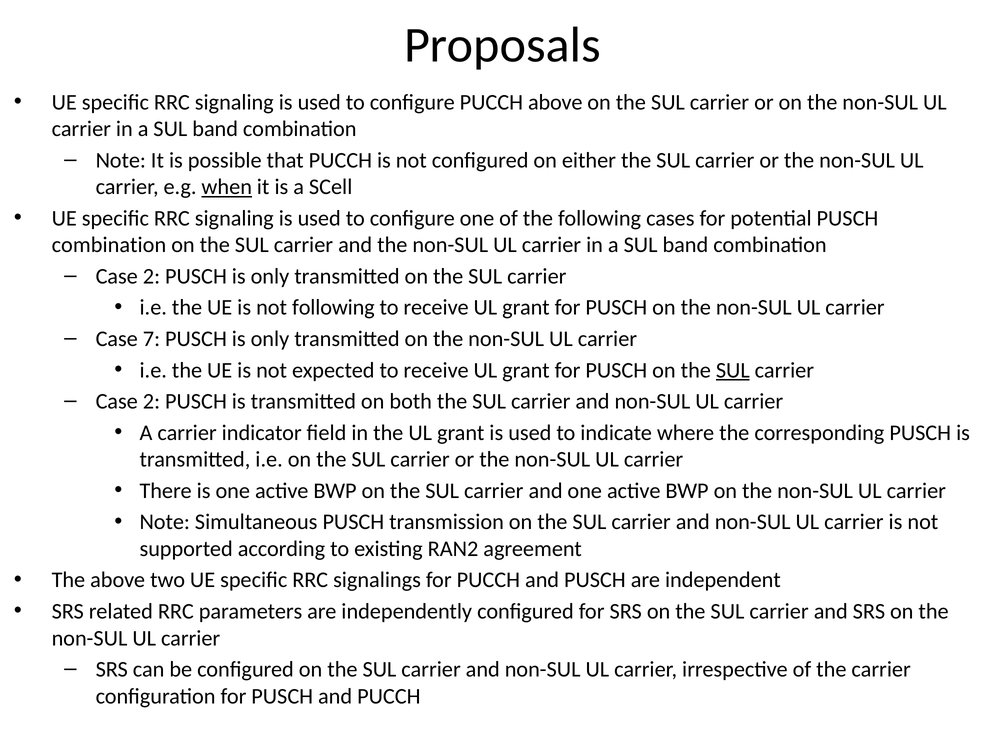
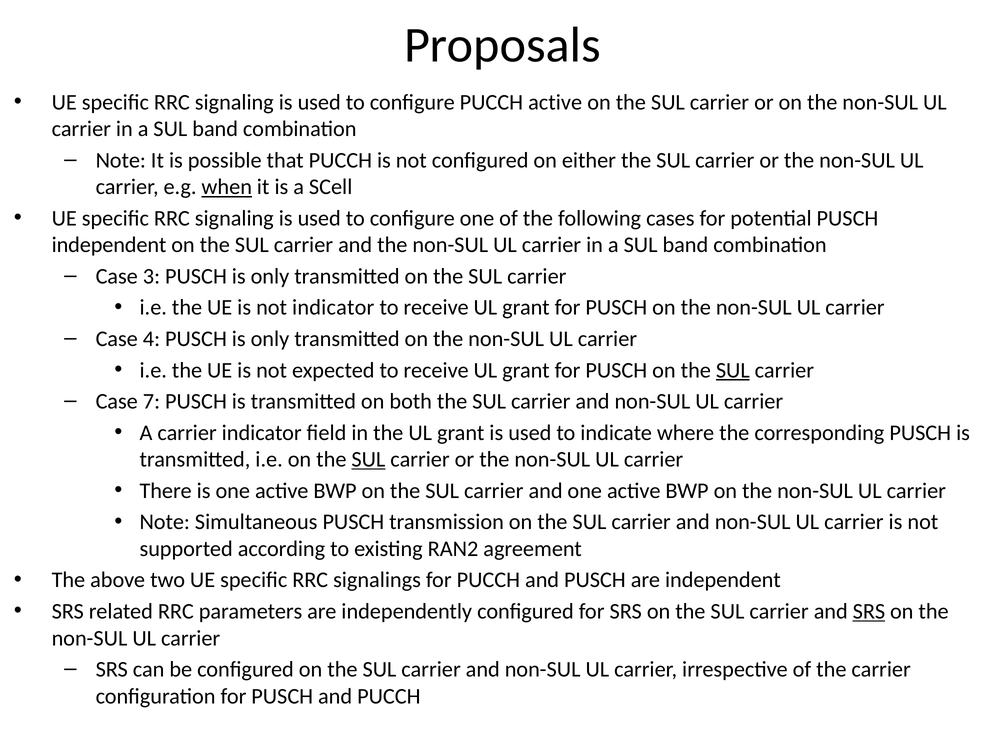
PUCCH above: above -> active
combination at (109, 245): combination -> independent
2 at (151, 276): 2 -> 3
not following: following -> indicator
7: 7 -> 4
2 at (151, 401): 2 -> 7
SUL at (368, 459) underline: none -> present
SRS at (869, 611) underline: none -> present
